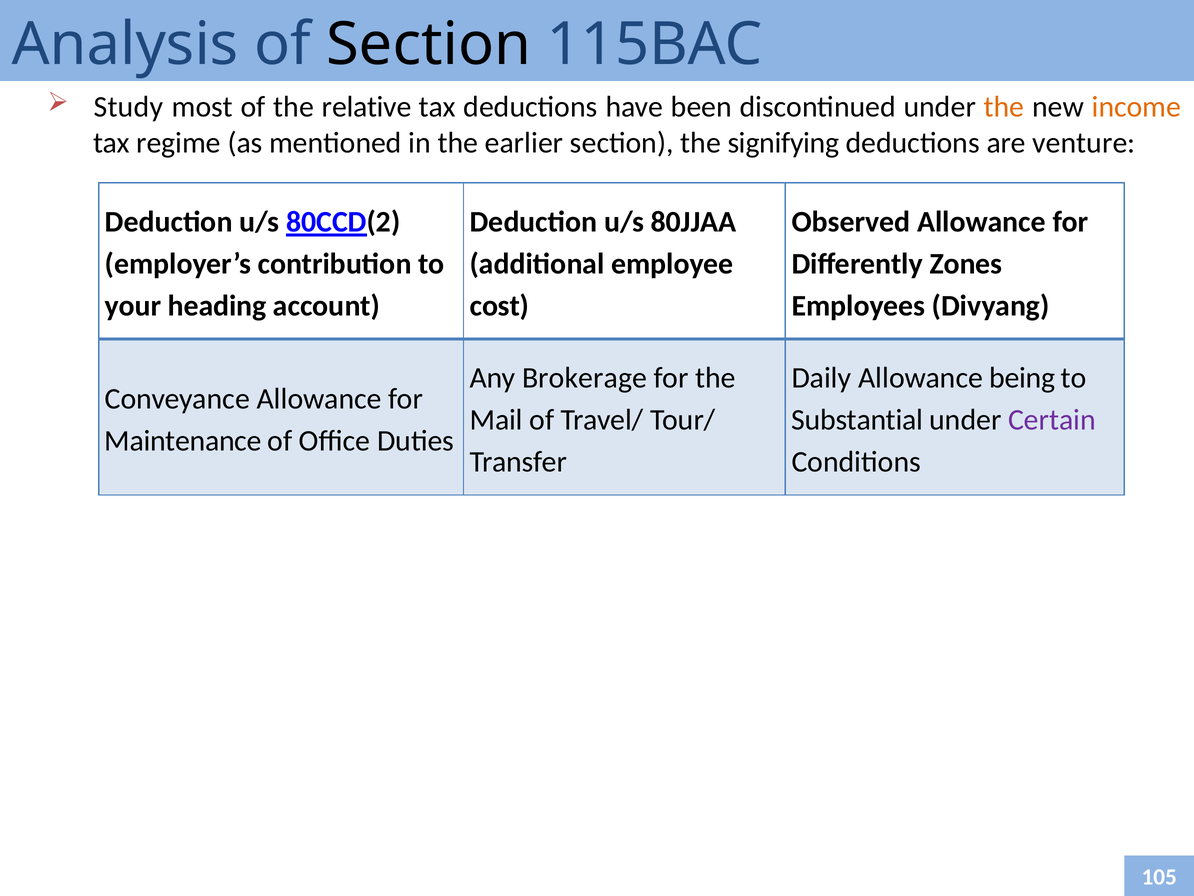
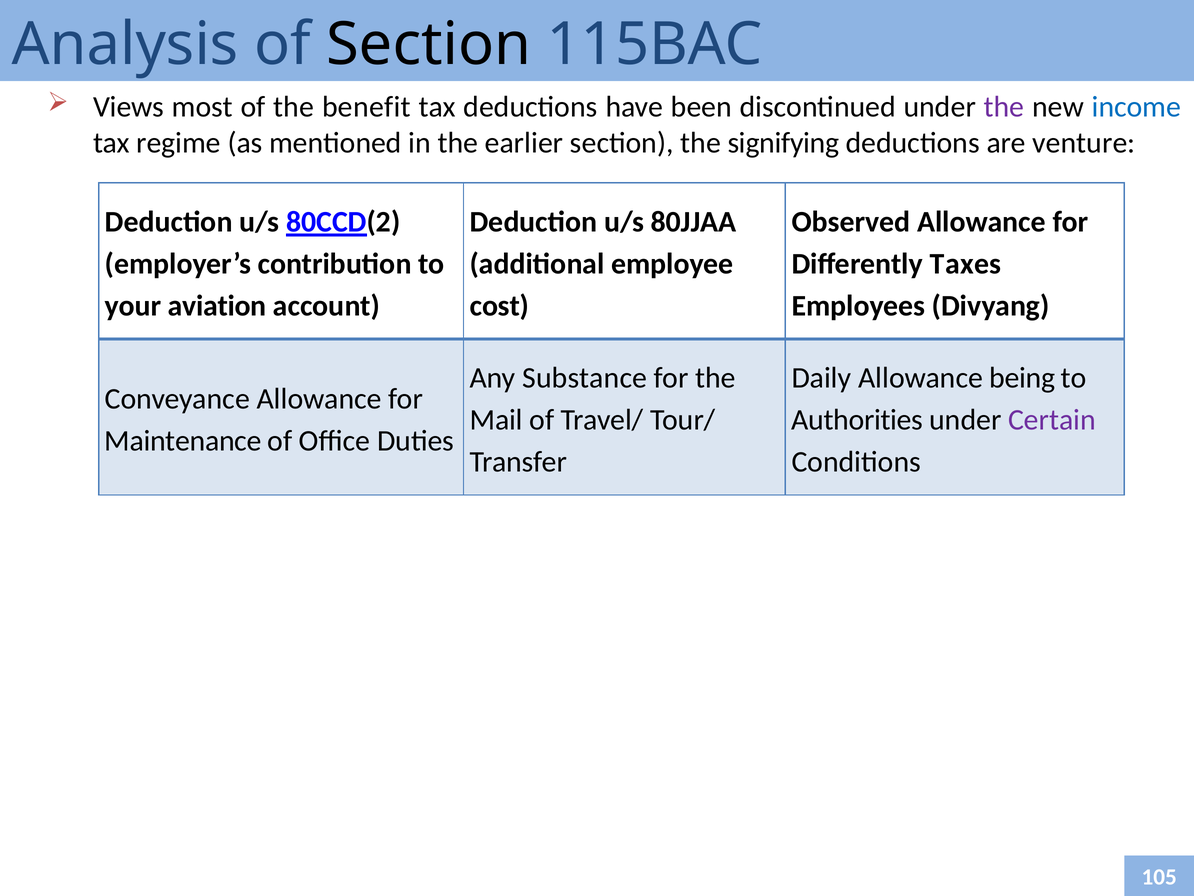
Study: Study -> Views
relative: relative -> benefit
the at (1004, 107) colour: orange -> purple
income colour: orange -> blue
Zones: Zones -> Taxes
heading: heading -> aviation
Brokerage: Brokerage -> Substance
Substantial: Substantial -> Authorities
